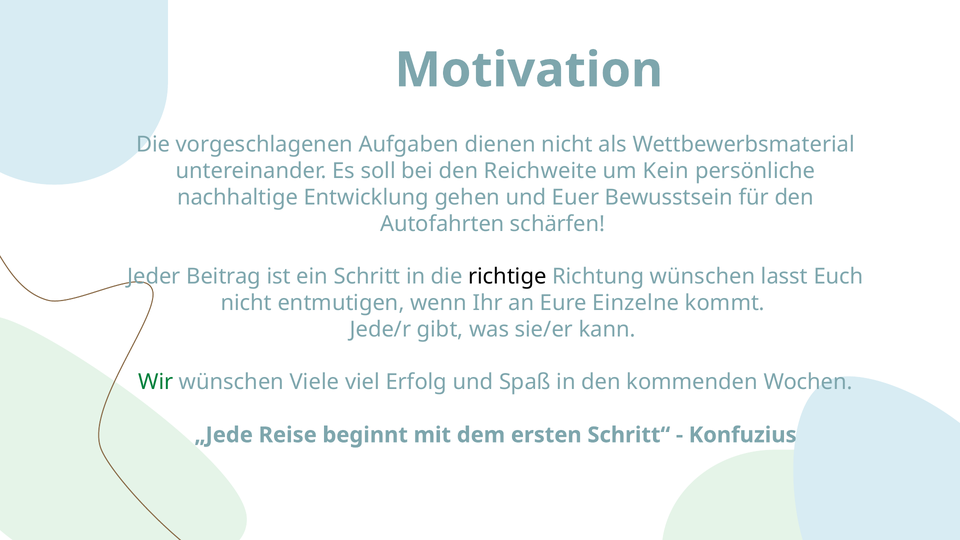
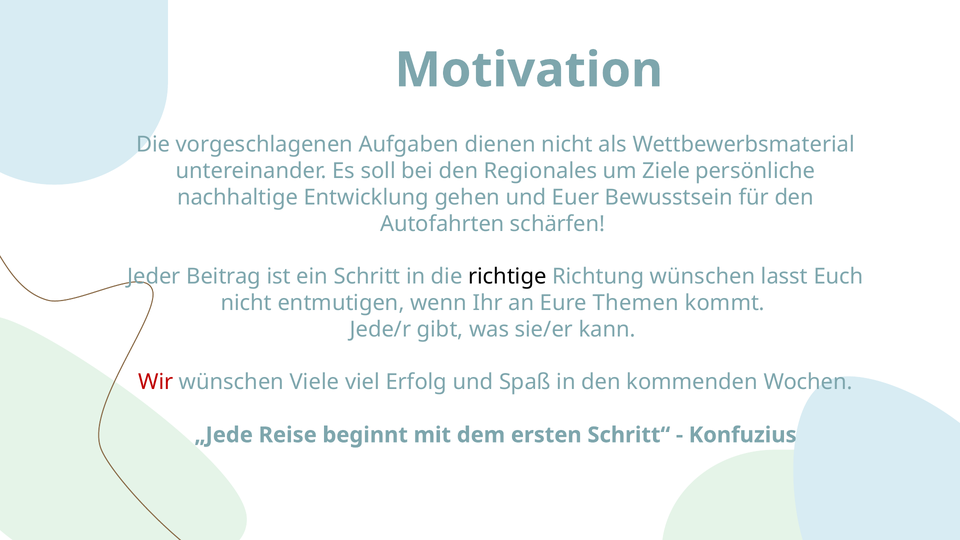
Reichweite: Reichweite -> Regionales
Kein: Kein -> Ziele
Einzelne: Einzelne -> Themen
Wir colour: green -> red
